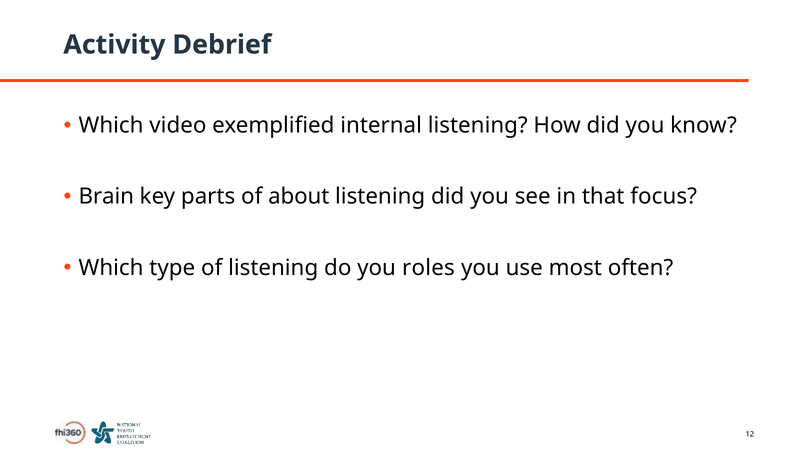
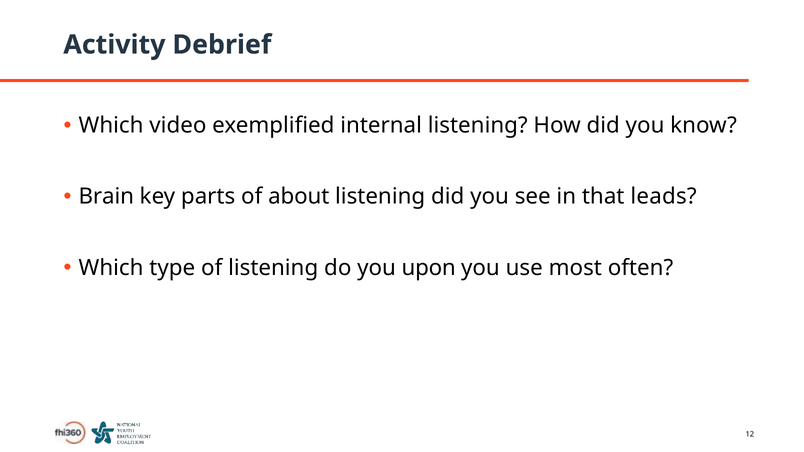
focus: focus -> leads
roles: roles -> upon
